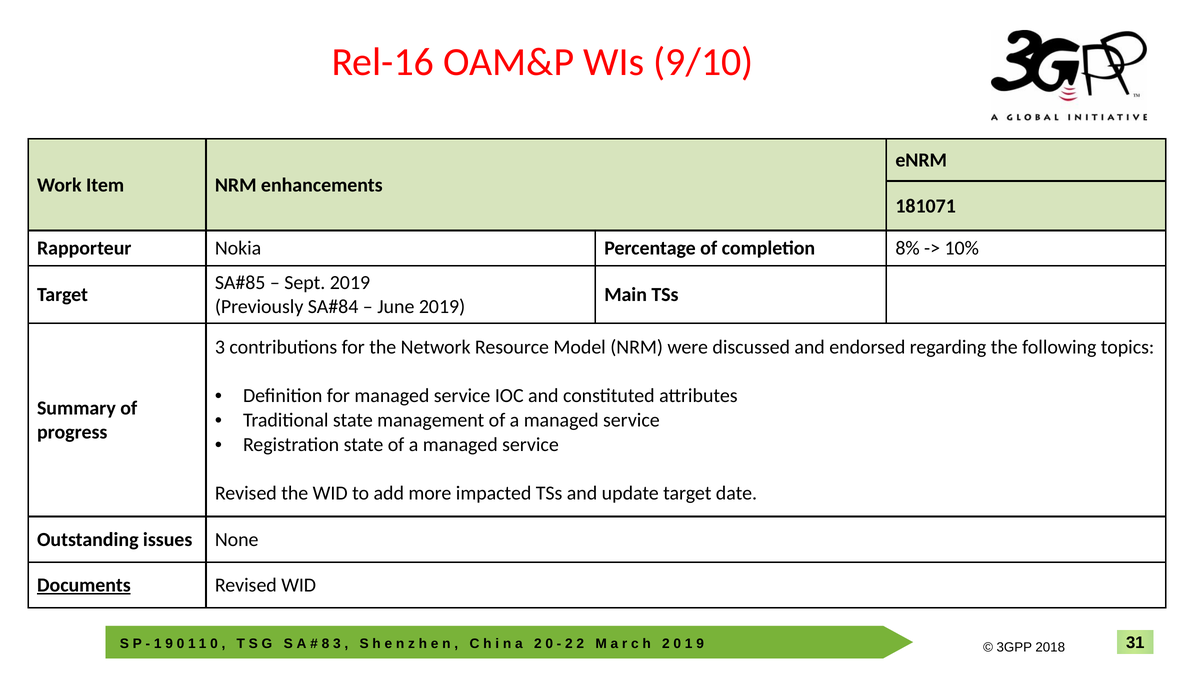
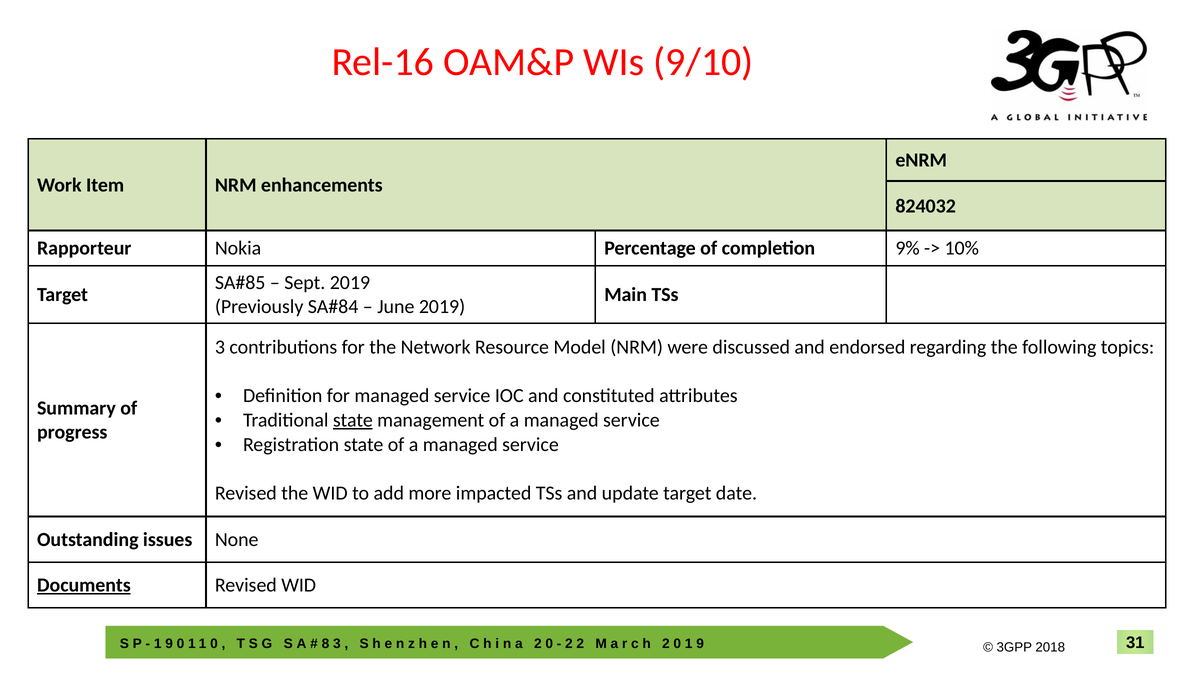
181071: 181071 -> 824032
8%: 8% -> 9%
state at (353, 420) underline: none -> present
